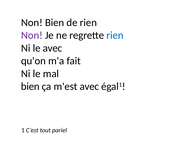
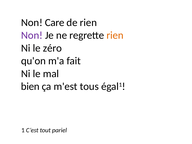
Non Bien: Bien -> Care
rien at (115, 35) colour: blue -> orange
le avec: avec -> zéro
m'est avec: avec -> tous
